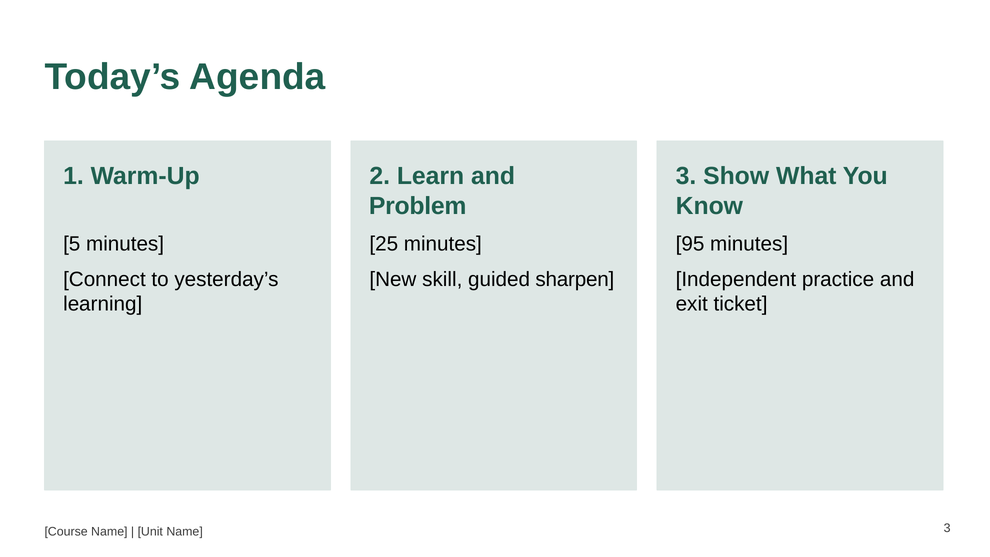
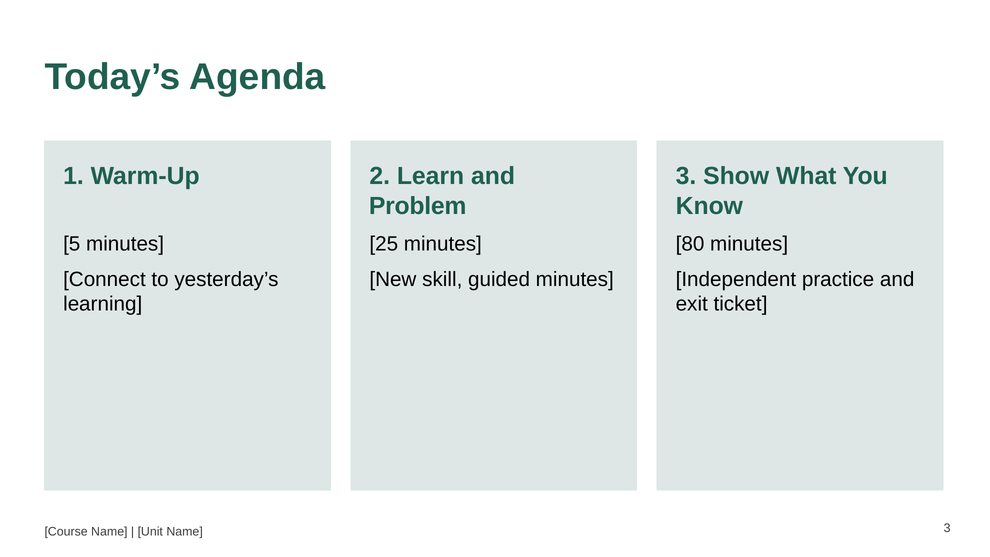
95: 95 -> 80
guided sharpen: sharpen -> minutes
